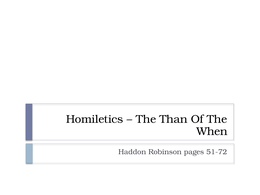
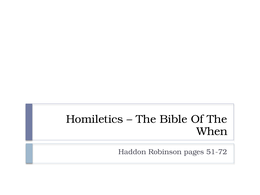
Than: Than -> Bible
